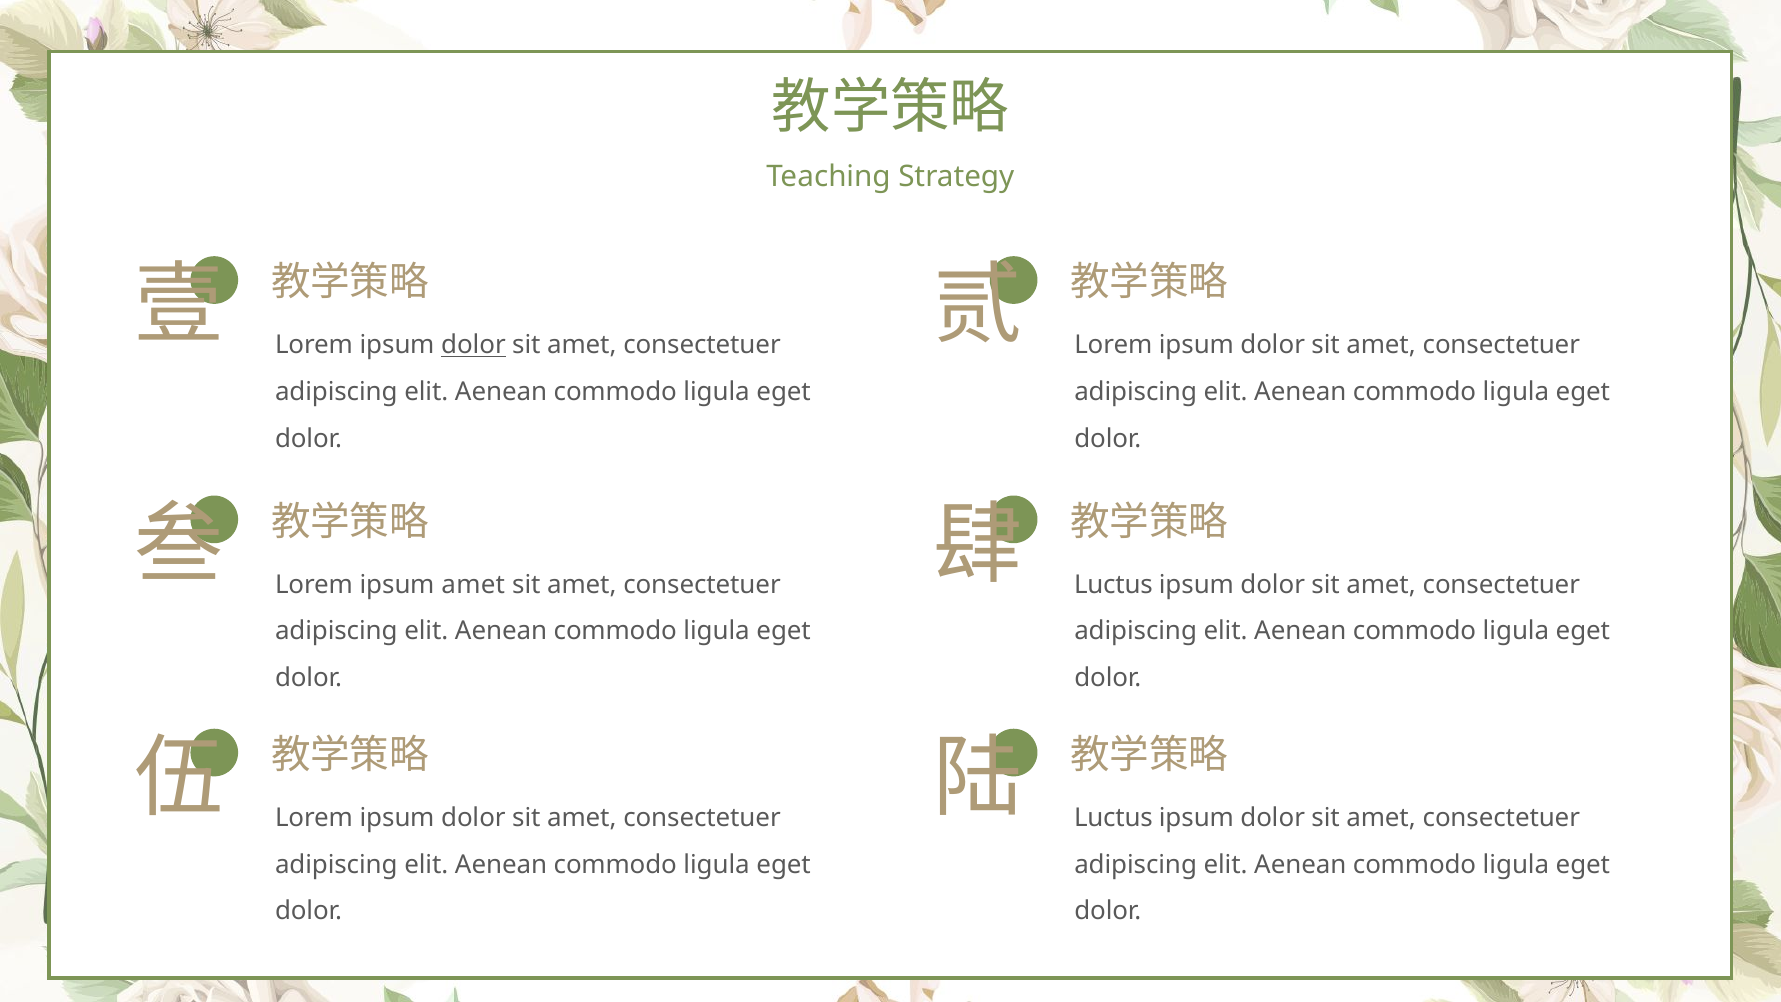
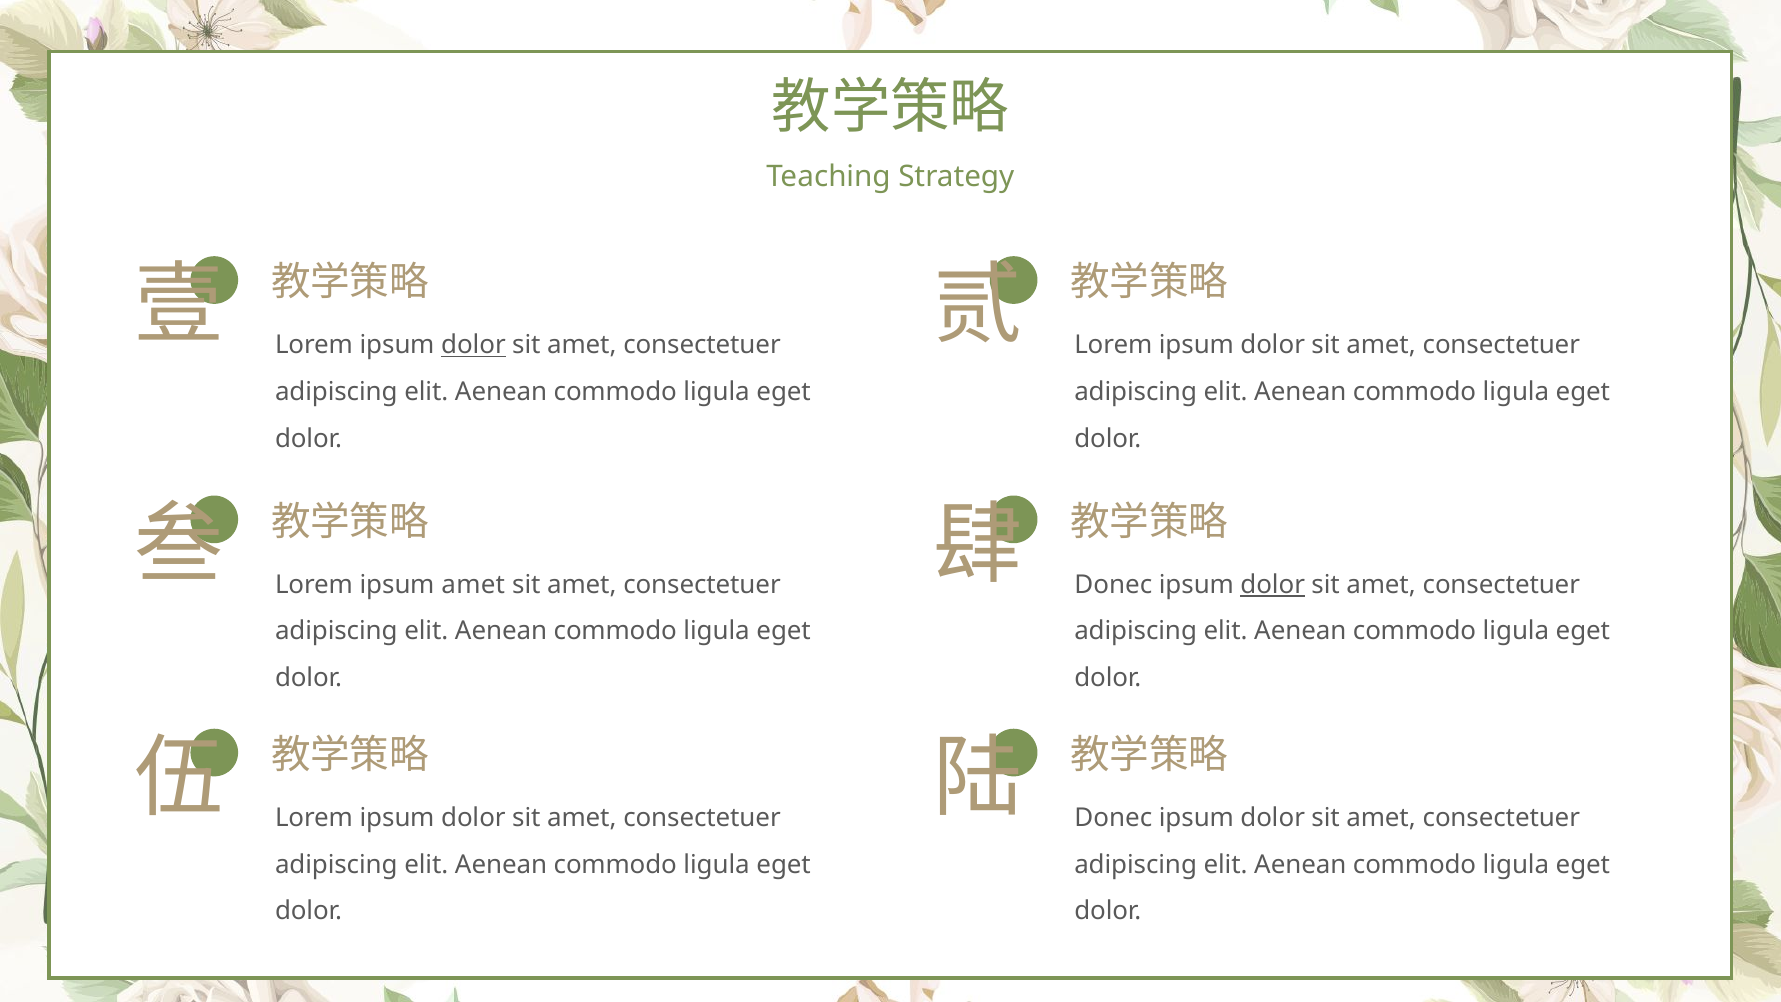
Luctus at (1113, 584): Luctus -> Donec
dolor at (1273, 584) underline: none -> present
Luctus at (1113, 818): Luctus -> Donec
